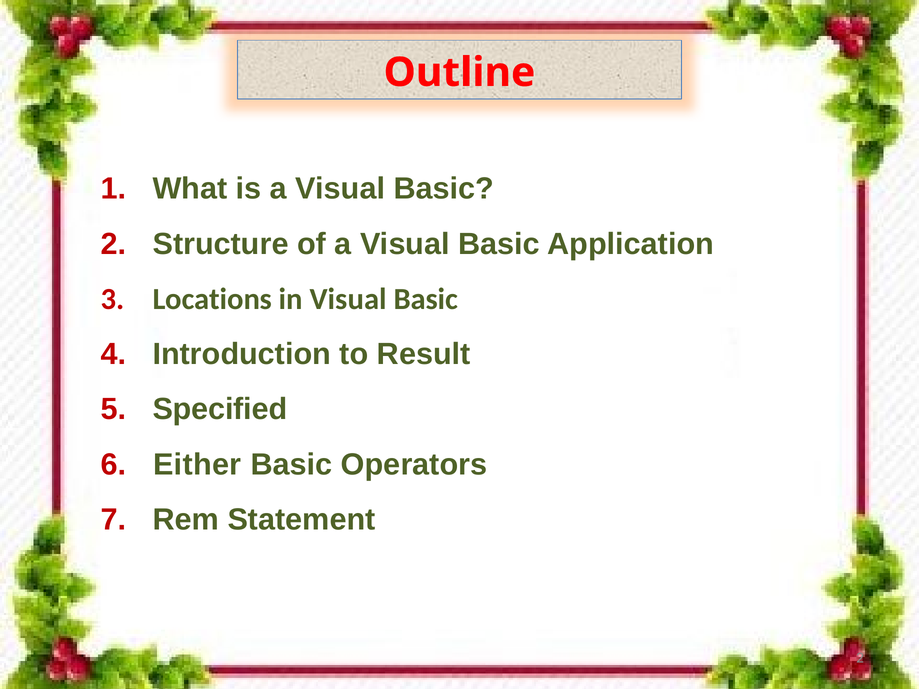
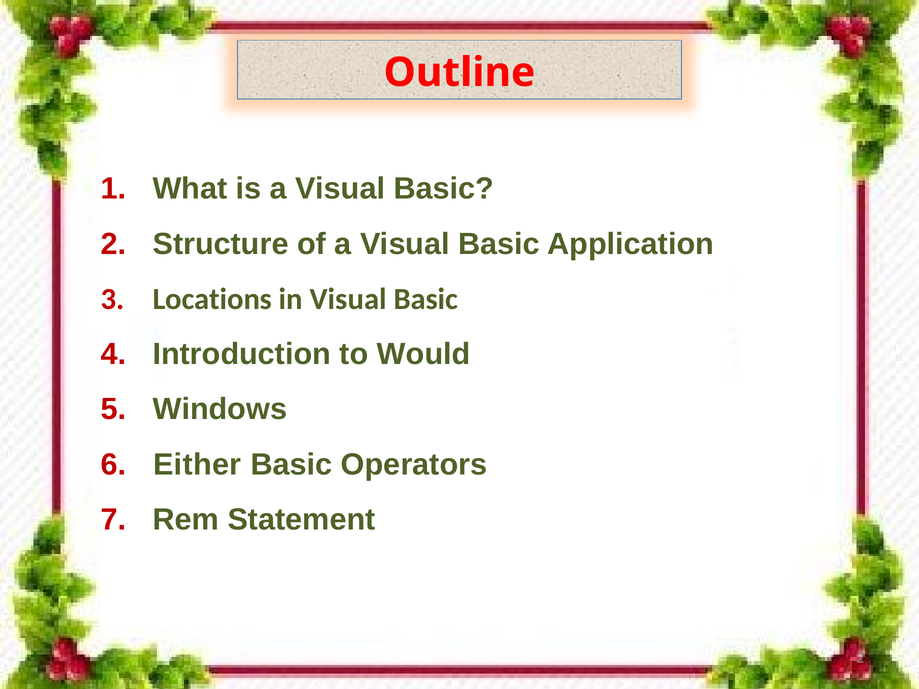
Result: Result -> Would
Specified: Specified -> Windows
